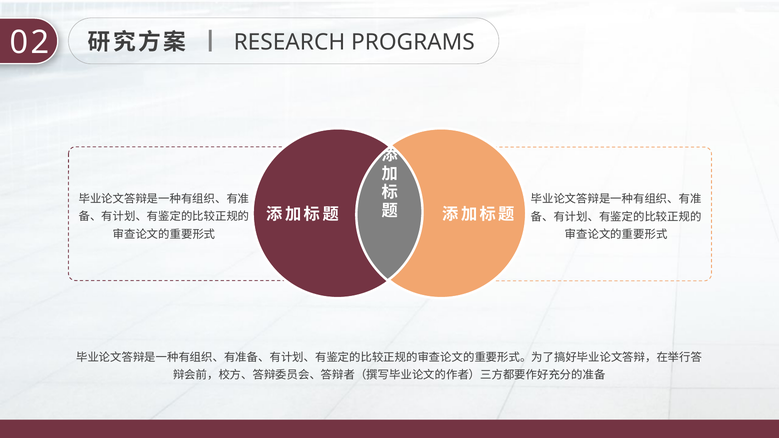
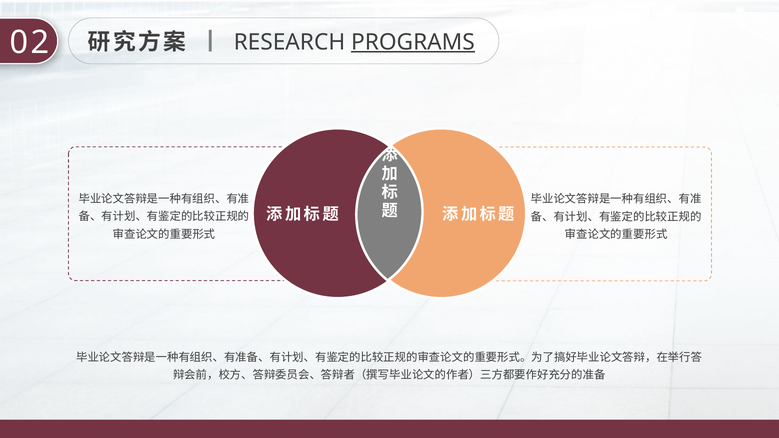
PROGRAMS underline: none -> present
